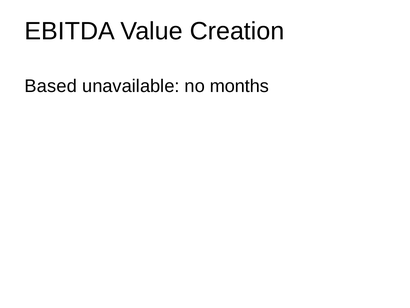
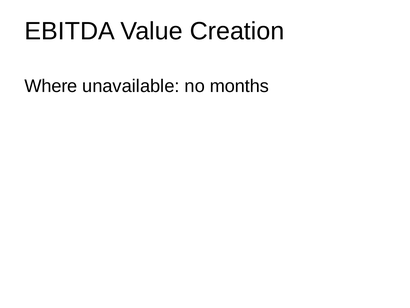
Based: Based -> Where
